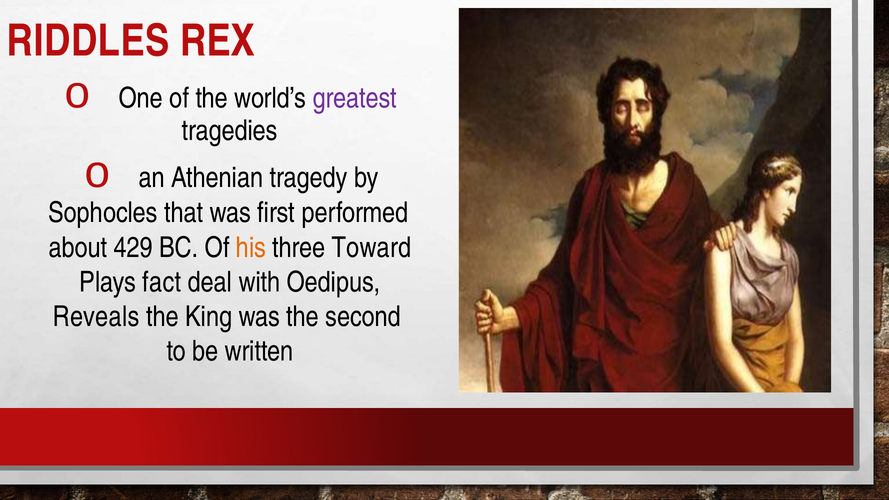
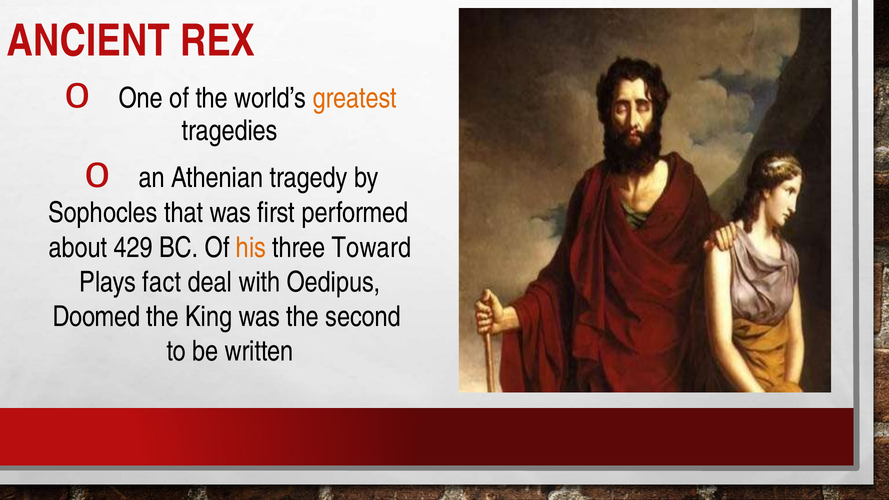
RIDDLES: RIDDLES -> ANCIENT
greatest colour: purple -> orange
Reveals: Reveals -> Doomed
